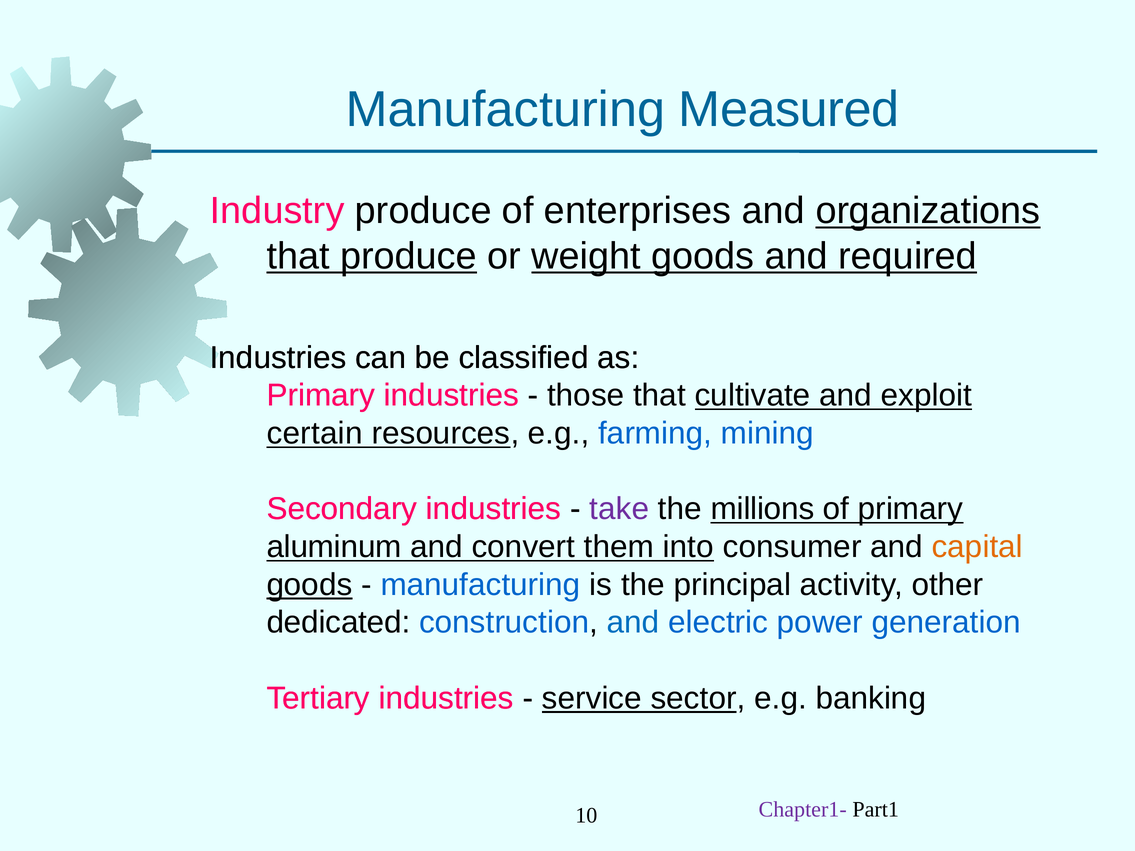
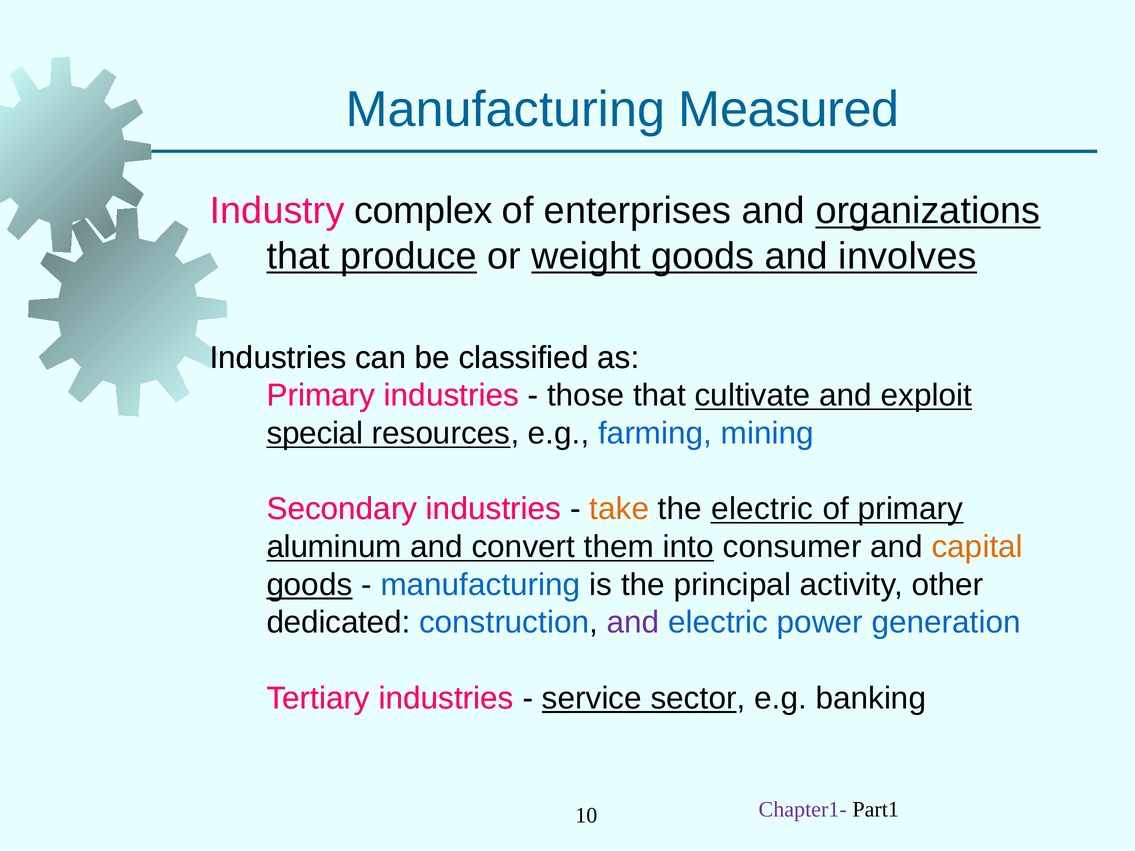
Industry produce: produce -> complex
required: required -> involves
certain: certain -> special
take colour: purple -> orange
the millions: millions -> electric
and at (633, 623) colour: blue -> purple
